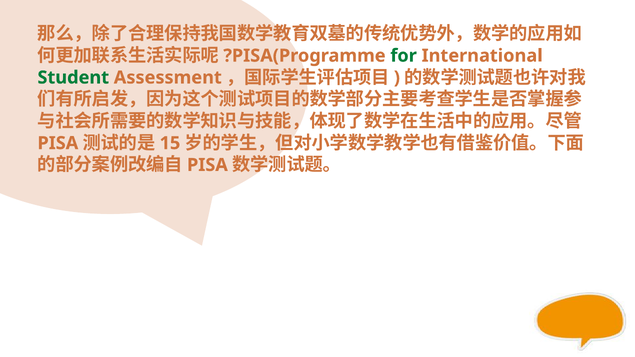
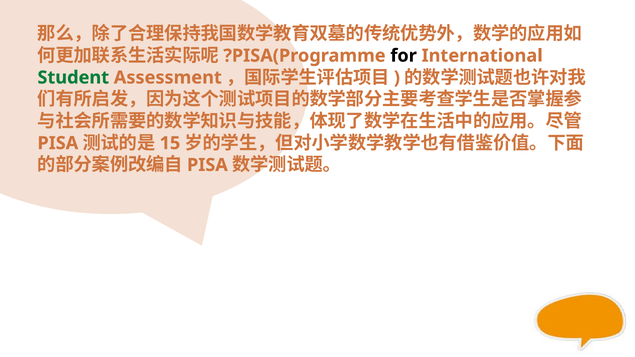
for colour: green -> black
